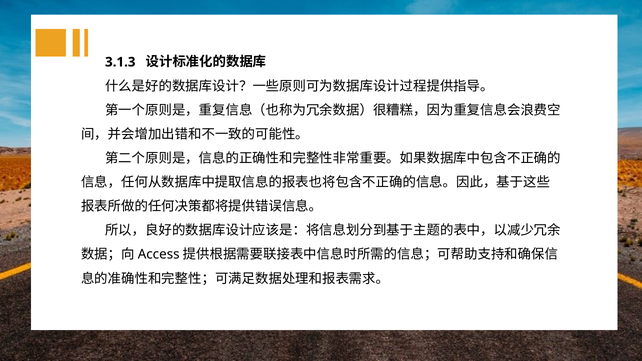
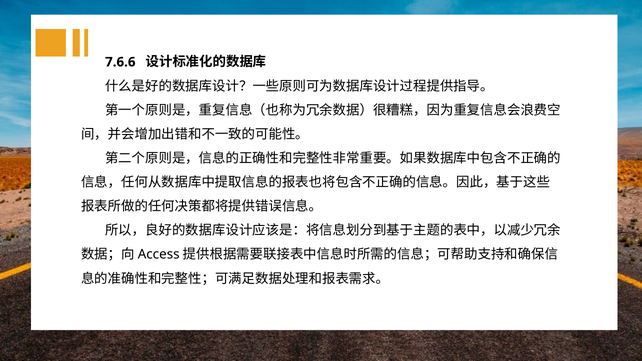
3.1.3: 3.1.3 -> 7.6.6
